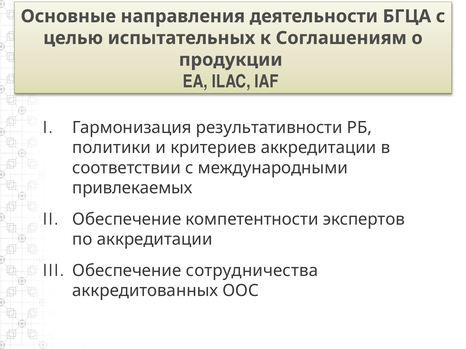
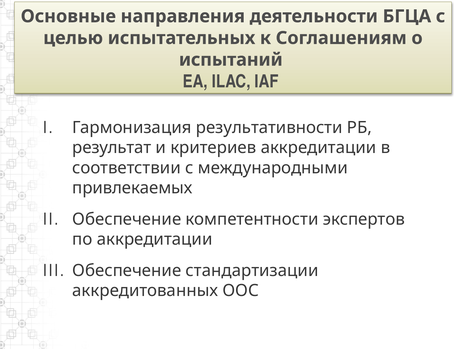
продукции: продукции -> испытаний
политики: политики -> результат
сотрудничества: сотрудничества -> стандартизации
